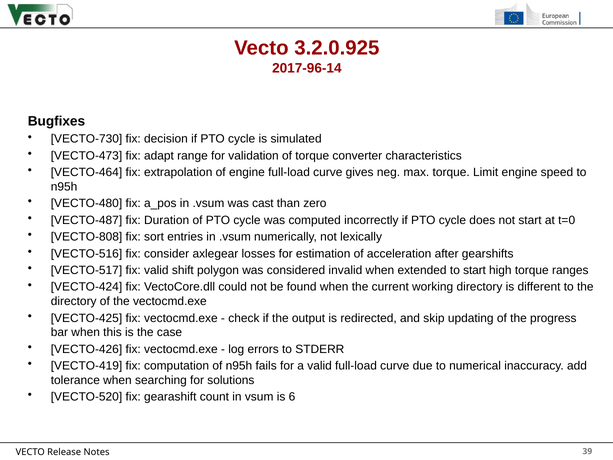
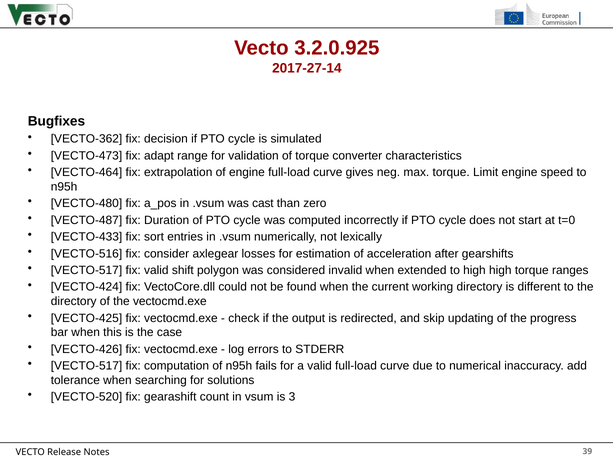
2017-96-14: 2017-96-14 -> 2017-27-14
VECTO-730: VECTO-730 -> VECTO-362
VECTO-808: VECTO-808 -> VECTO-433
to start: start -> high
VECTO-419 at (87, 366): VECTO-419 -> VECTO-517
6: 6 -> 3
